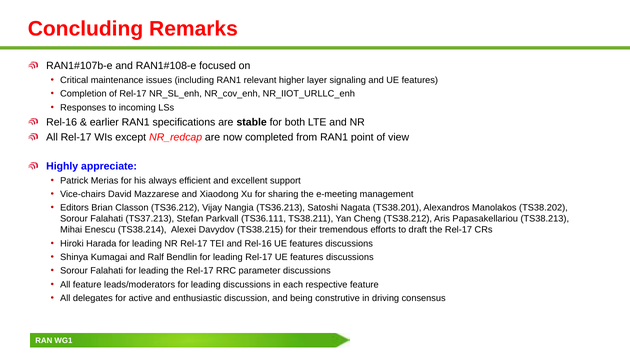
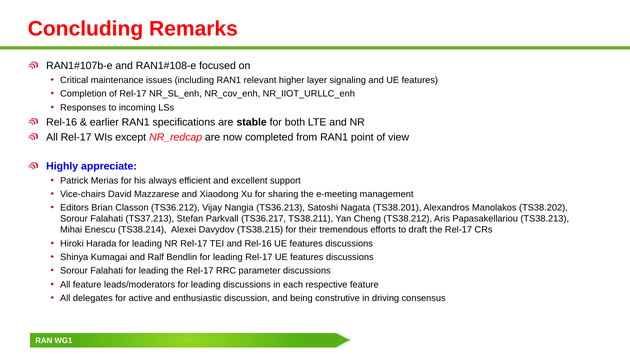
TS36.111: TS36.111 -> TS36.217
